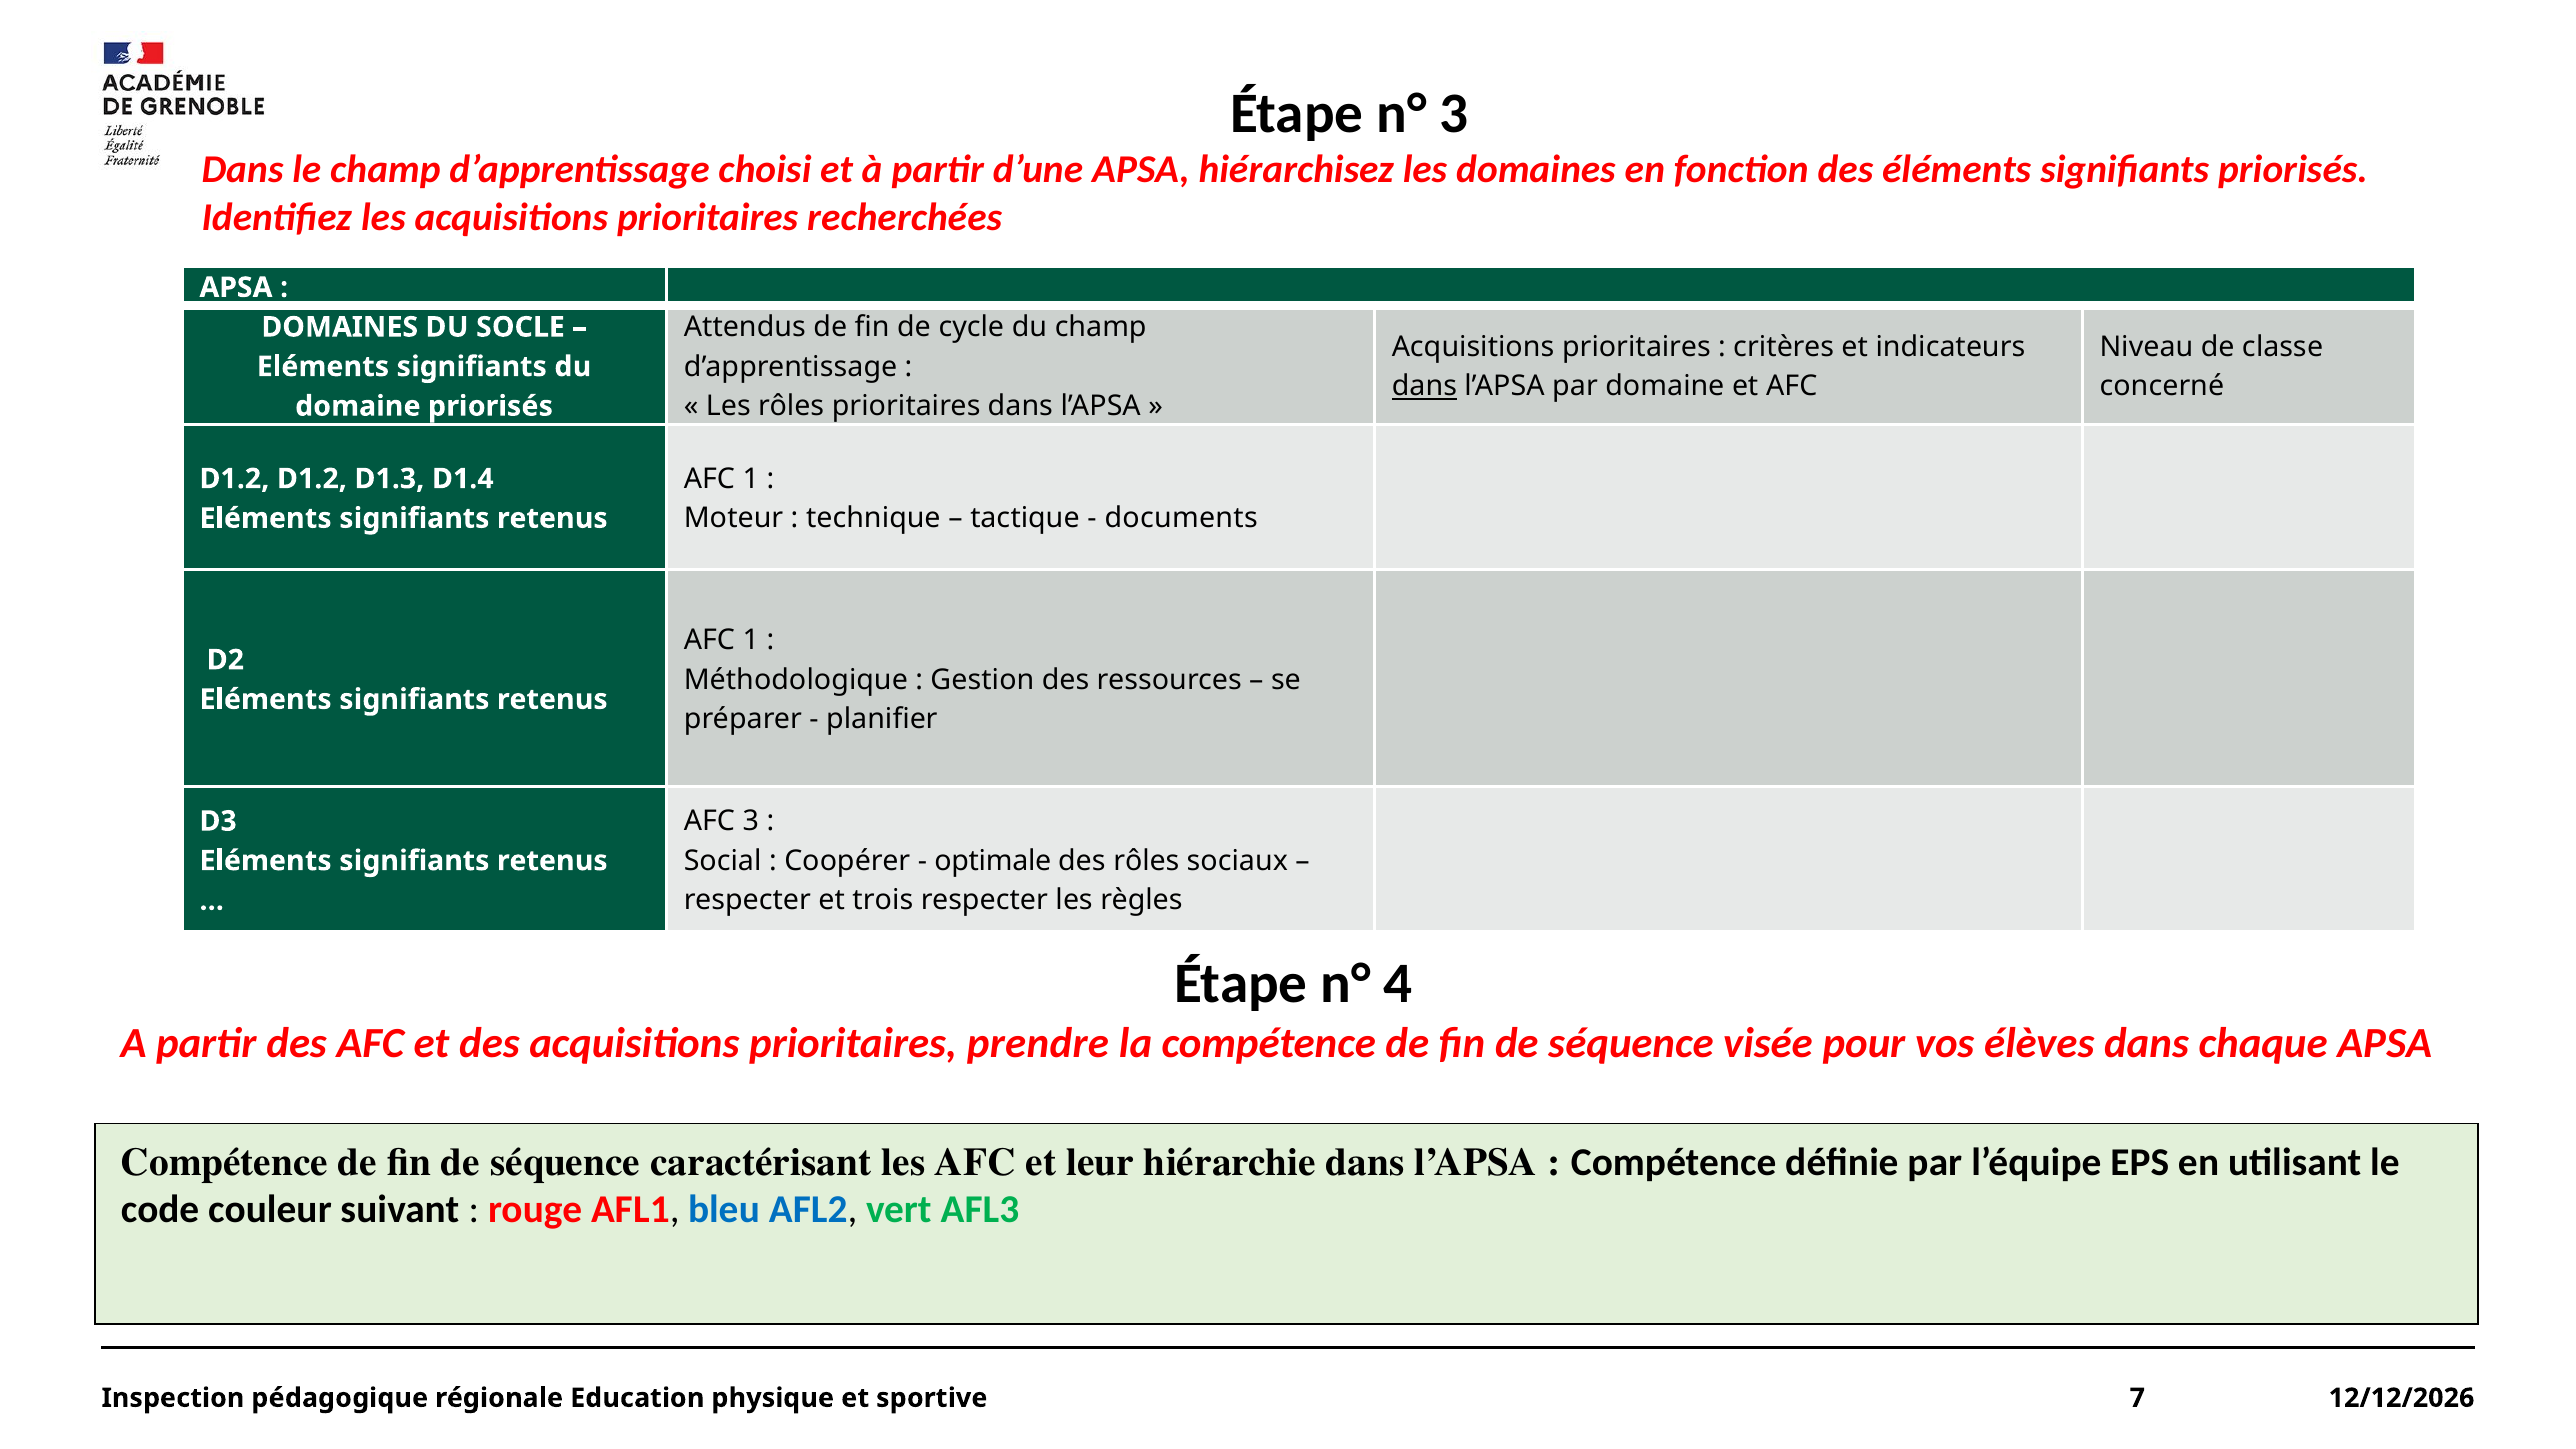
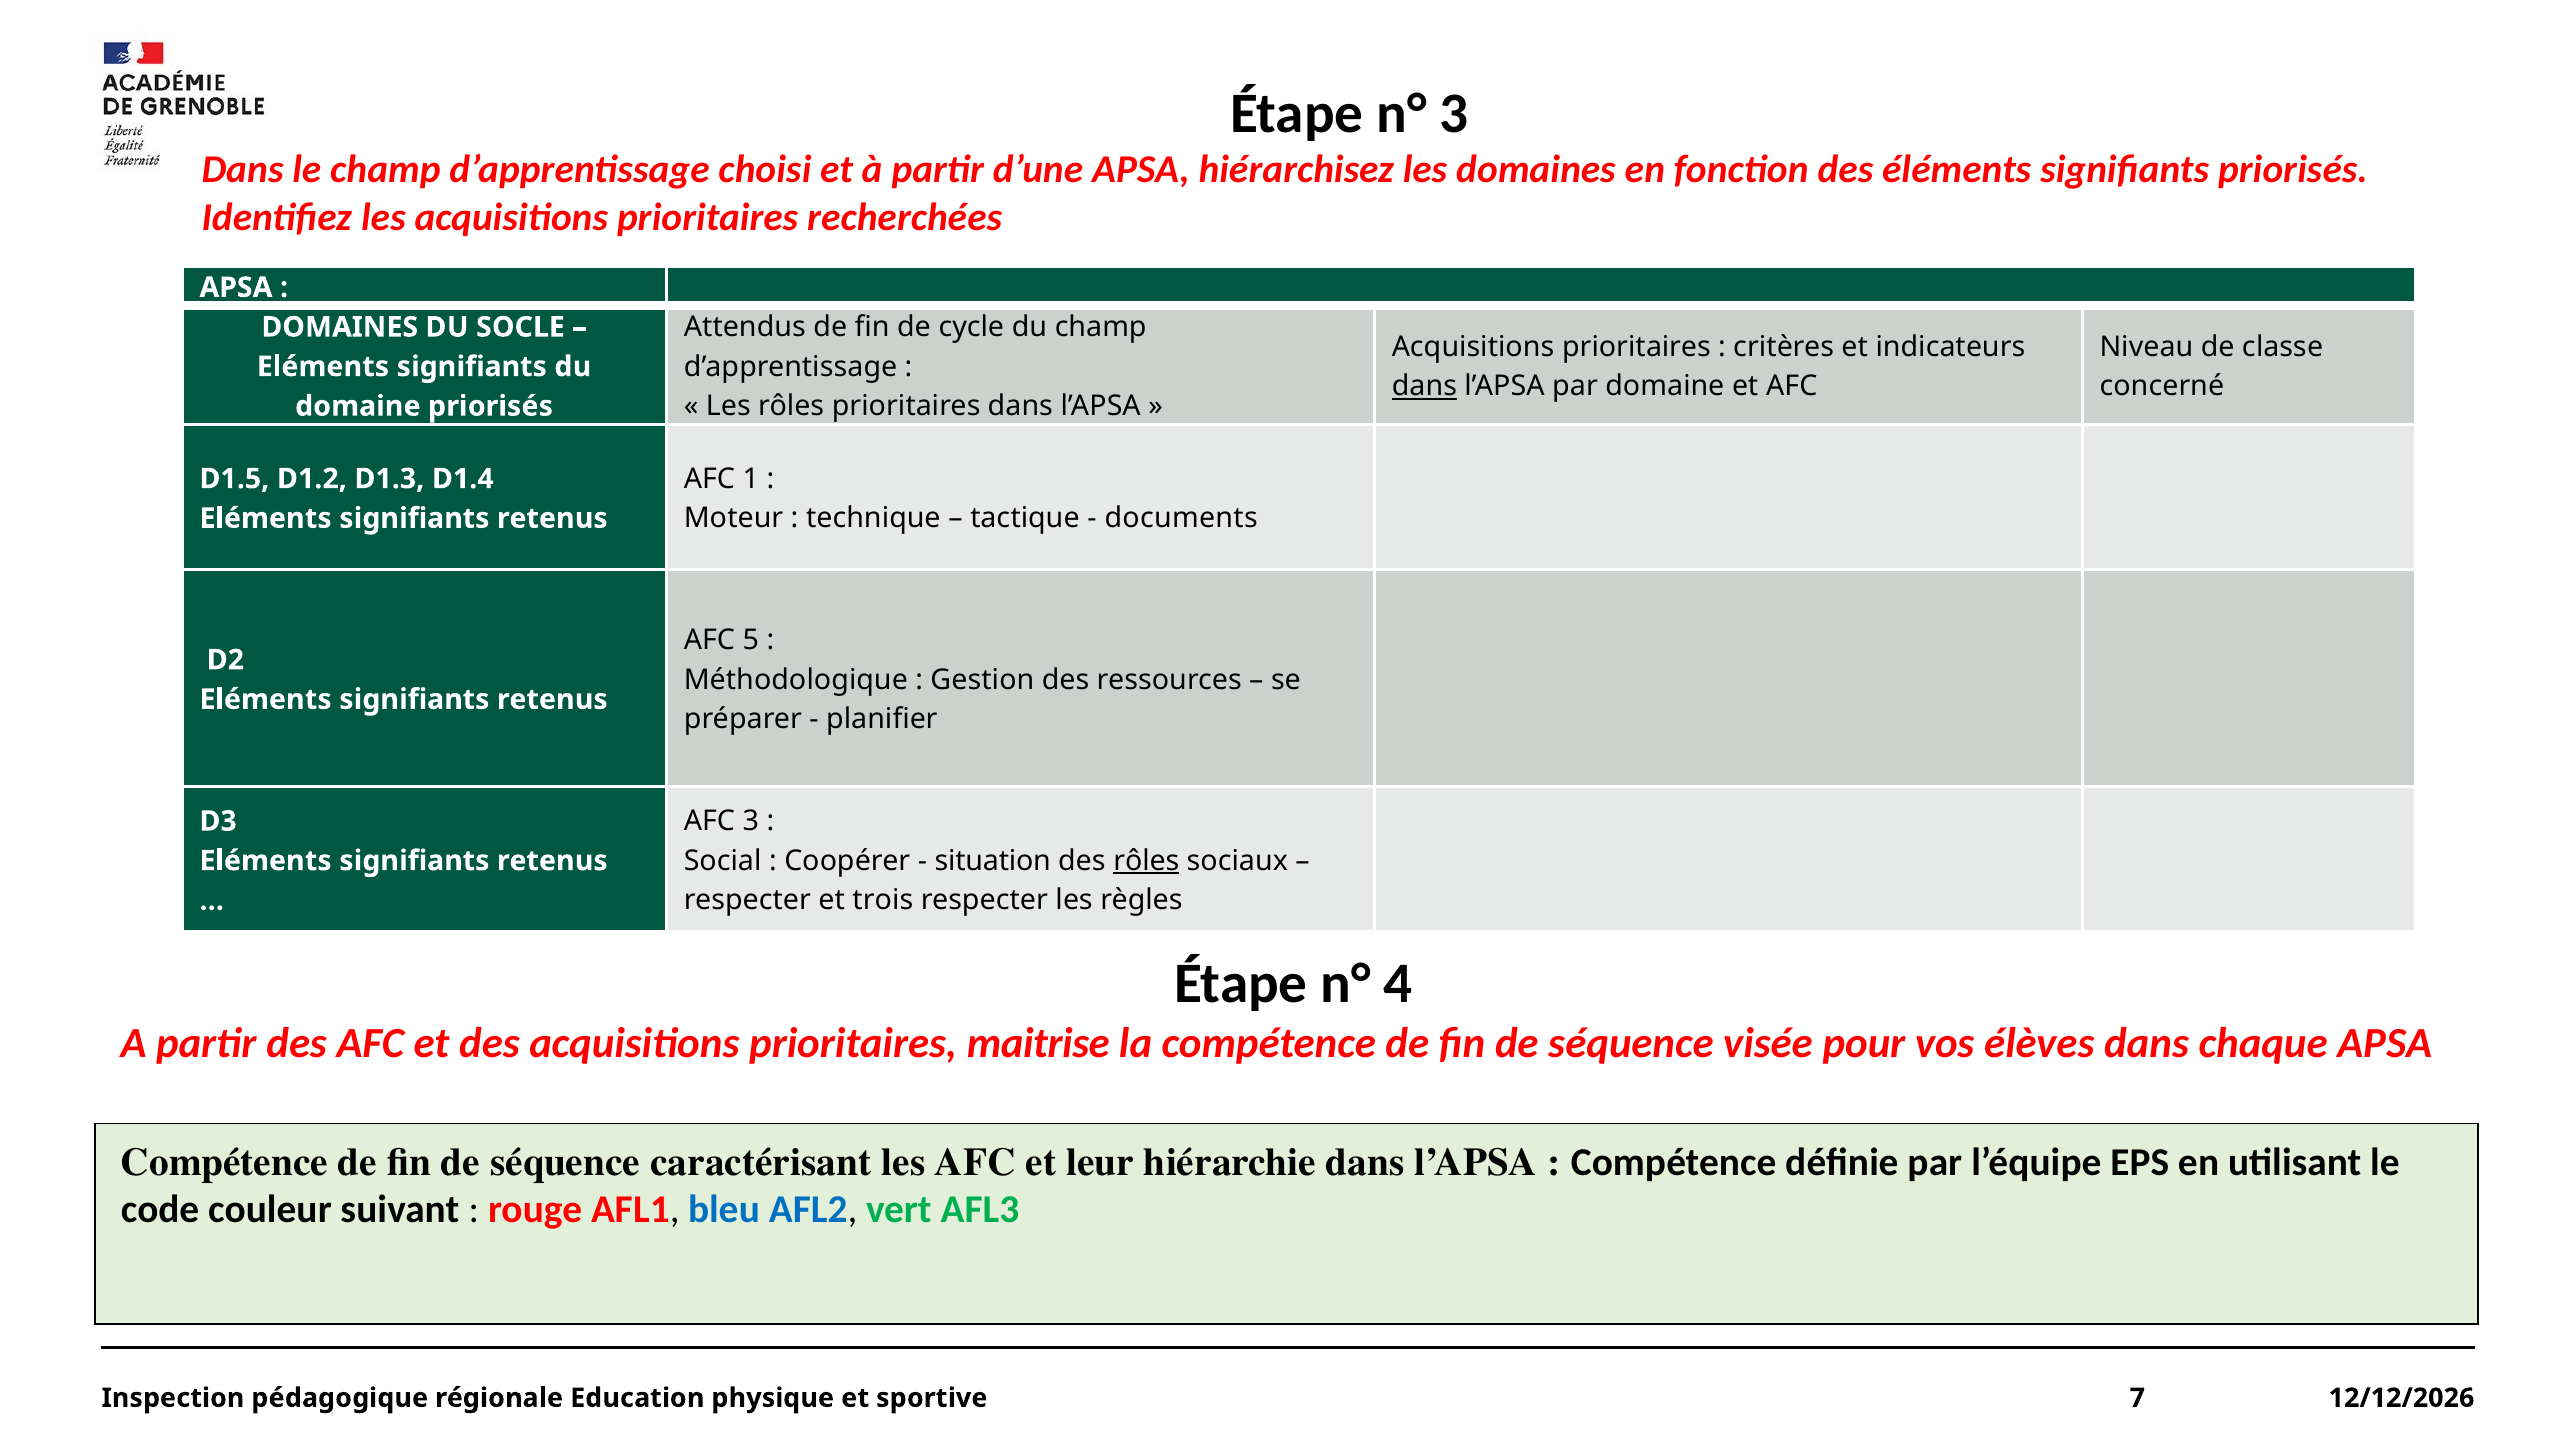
D1.2 at (234, 479): D1.2 -> D1.5
1 at (751, 640): 1 -> 5
optimale: optimale -> situation
rôles at (1146, 861) underline: none -> present
prendre: prendre -> maitrise
